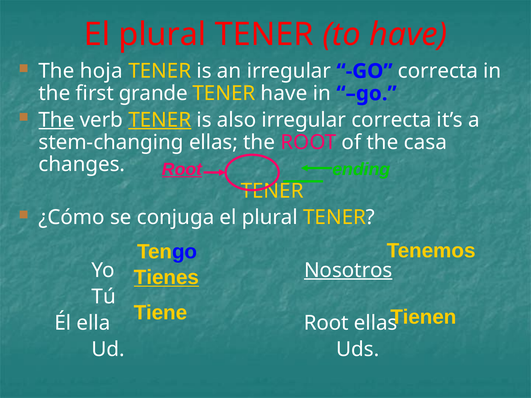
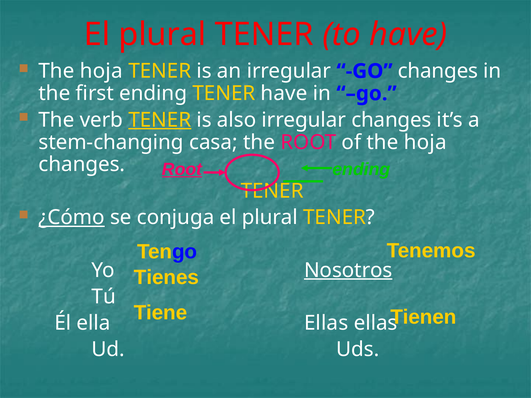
GO correcta: correcta -> changes
first grande: grande -> ending
The at (56, 120) underline: present -> none
irregular correcta: correcta -> changes
stem-changing ellas: ellas -> casa
of the casa: casa -> hoja
¿Cómo underline: none -> present
Tienes underline: present -> none
ella Root: Root -> Ellas
